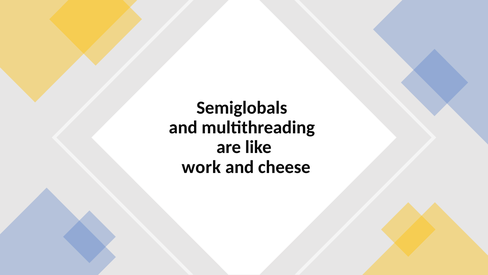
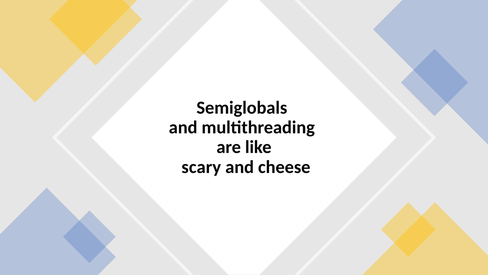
work: work -> scary
